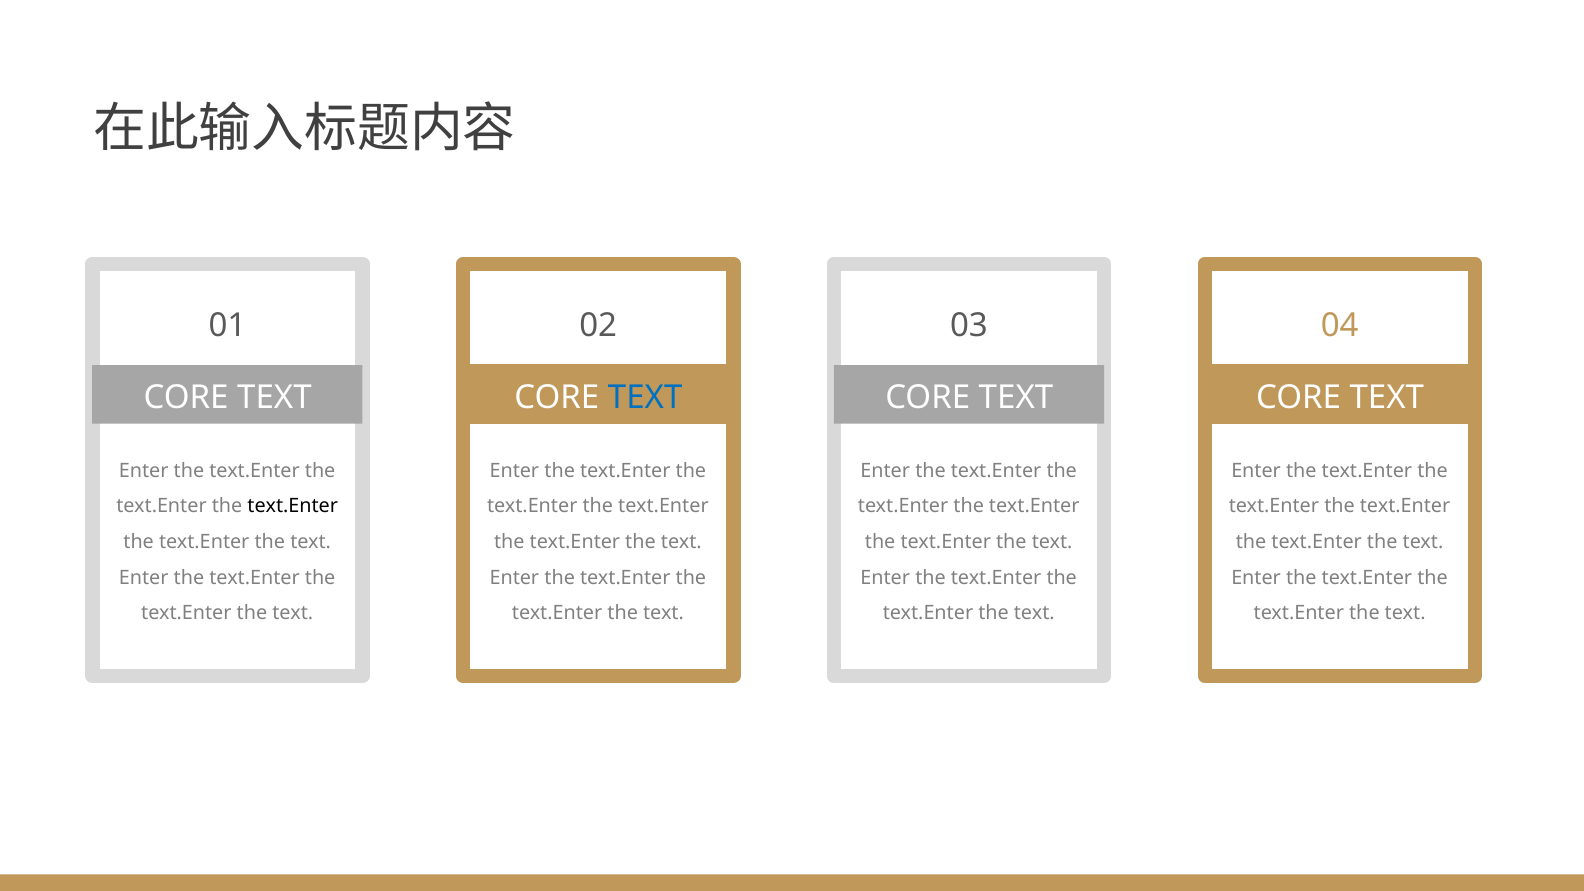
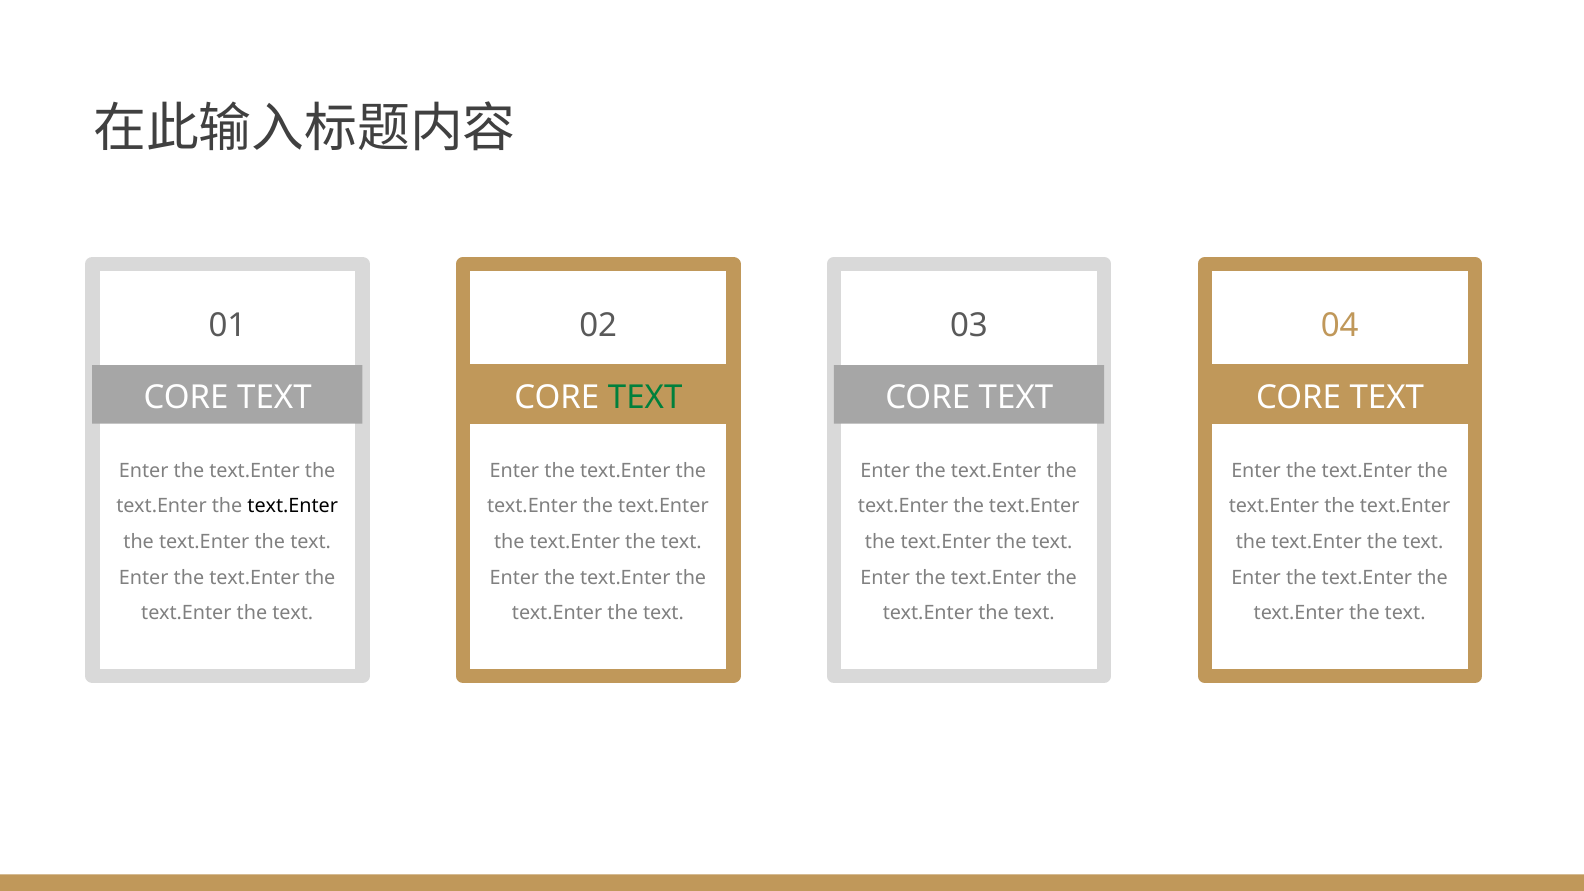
TEXT at (645, 398) colour: blue -> green
